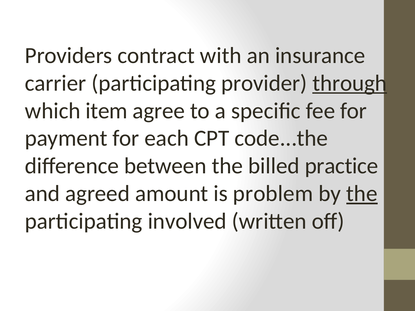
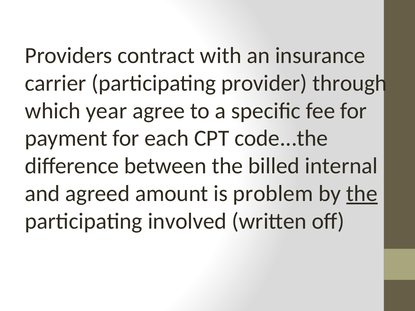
through underline: present -> none
item: item -> year
practice: practice -> internal
